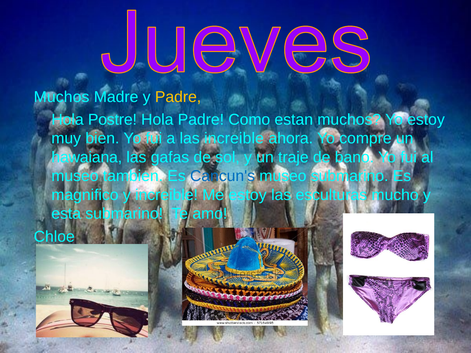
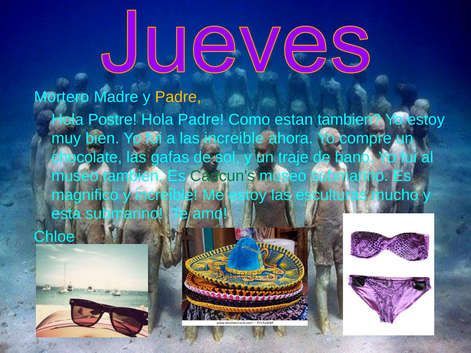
Muchos at (62, 97): Muchos -> Mortero
estan muchos: muchos -> tambien
hawaiana: hawaiana -> chocolate
Cancun's colour: blue -> green
